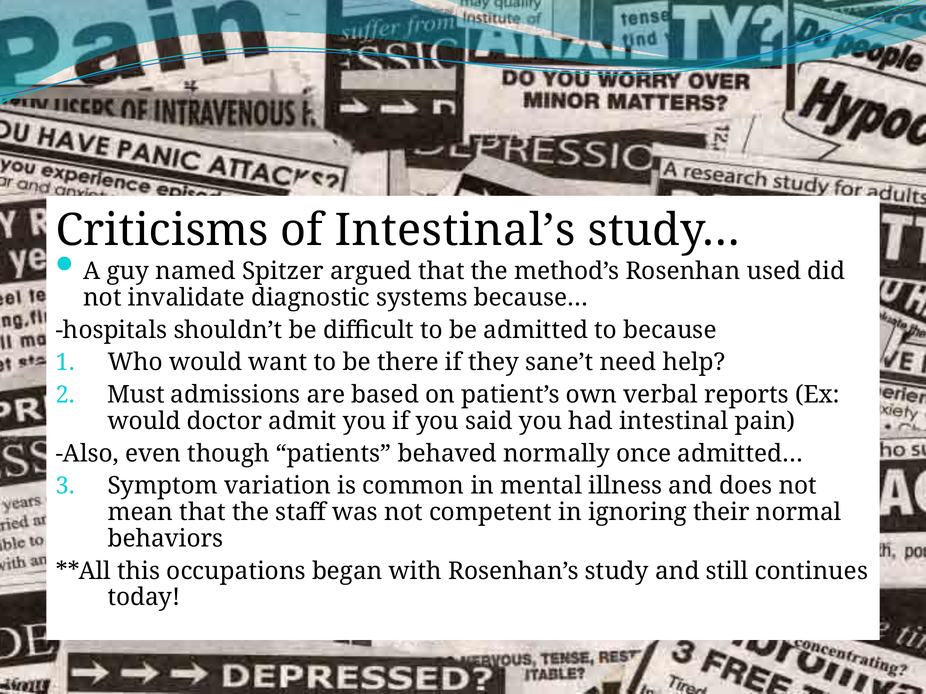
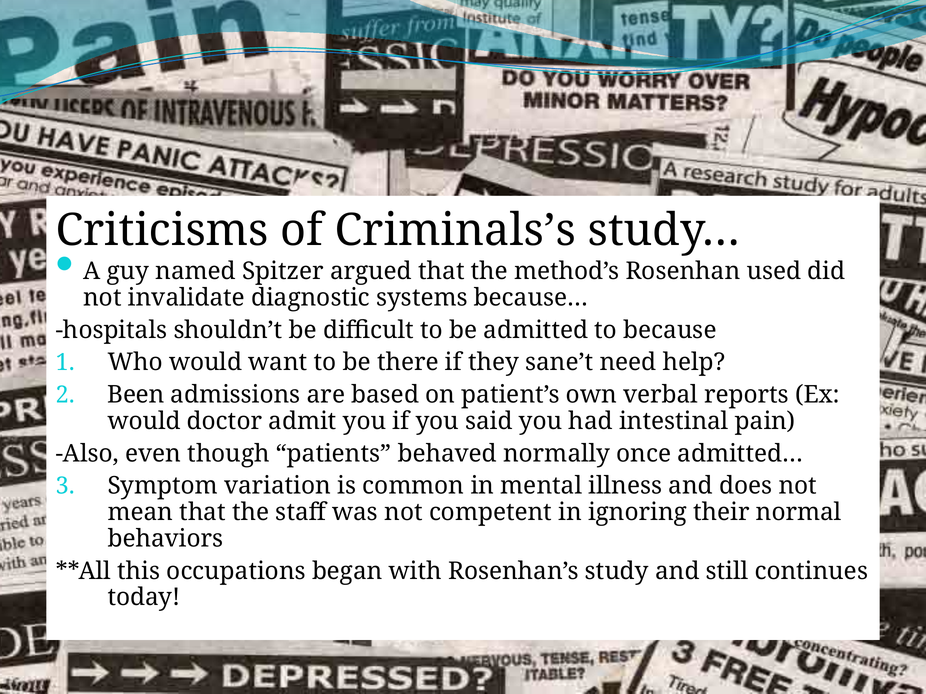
Intestinal’s: Intestinal’s -> Criminals’s
Must: Must -> Been
